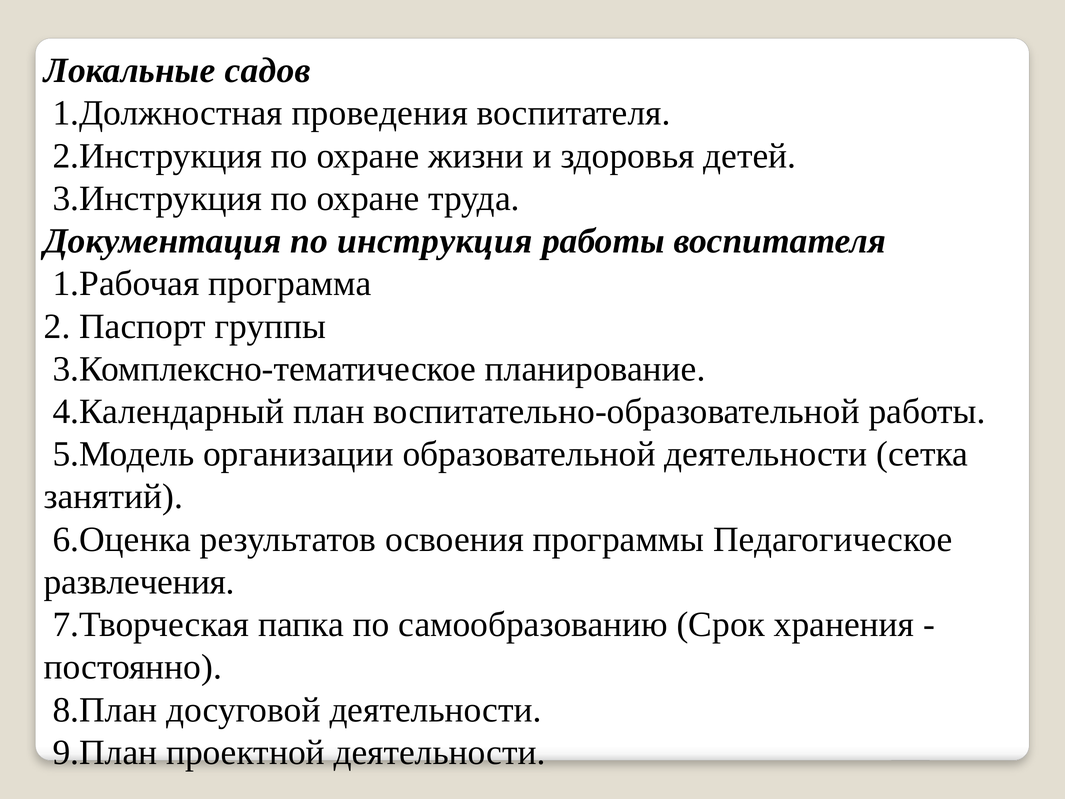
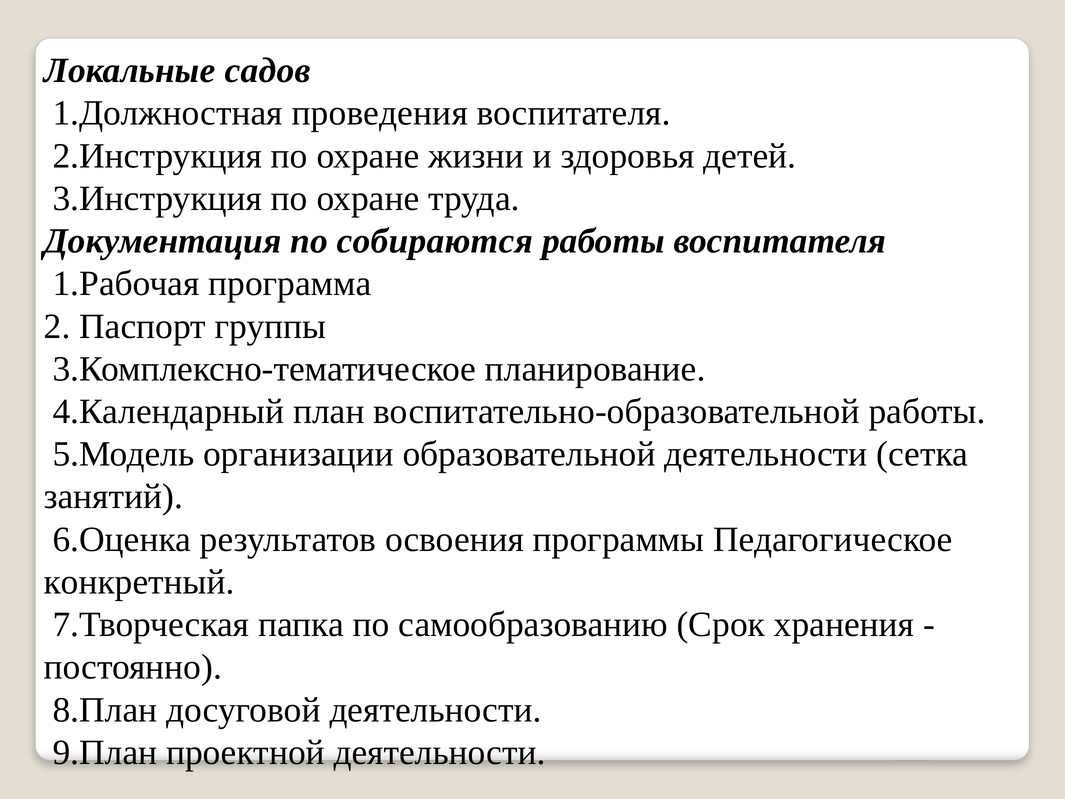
инструкция: инструкция -> собираются
развлечения: развлечения -> конкретный
